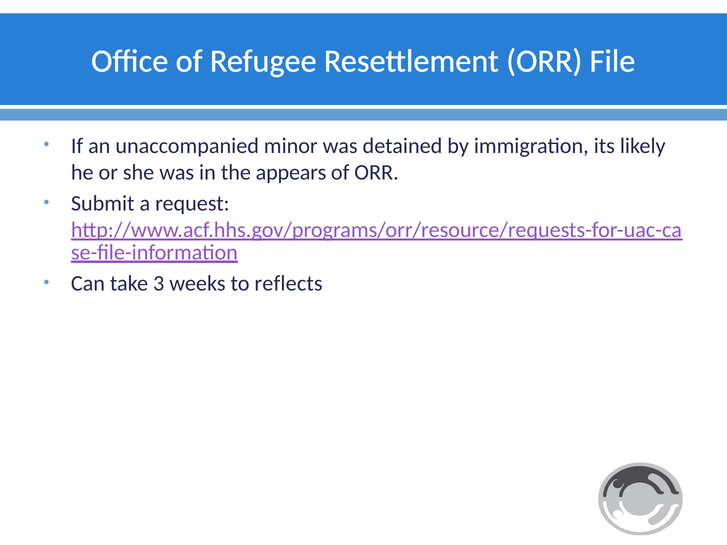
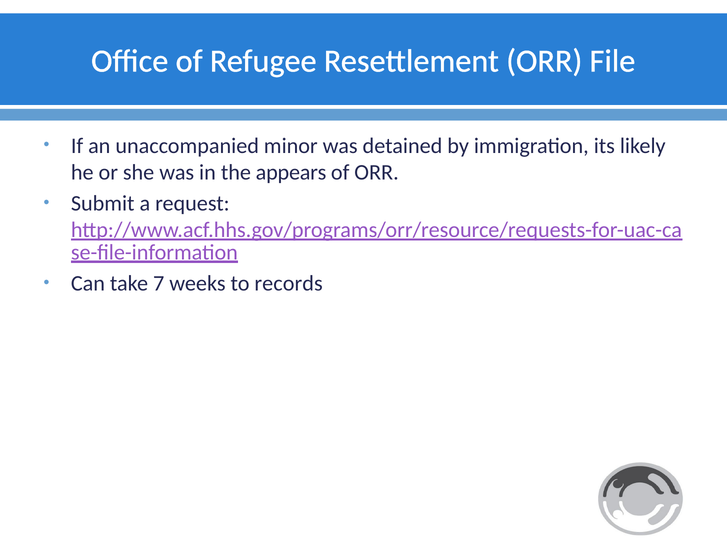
3: 3 -> 7
reflects: reflects -> records
